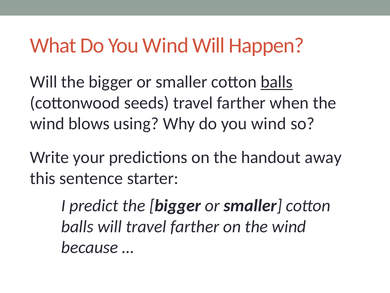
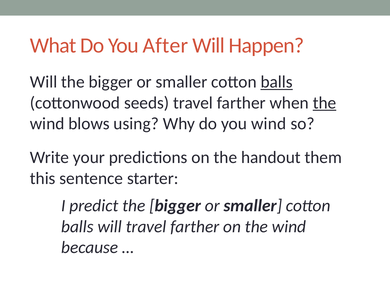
What Do You Wind: Wind -> After
the at (325, 103) underline: none -> present
away: away -> them
